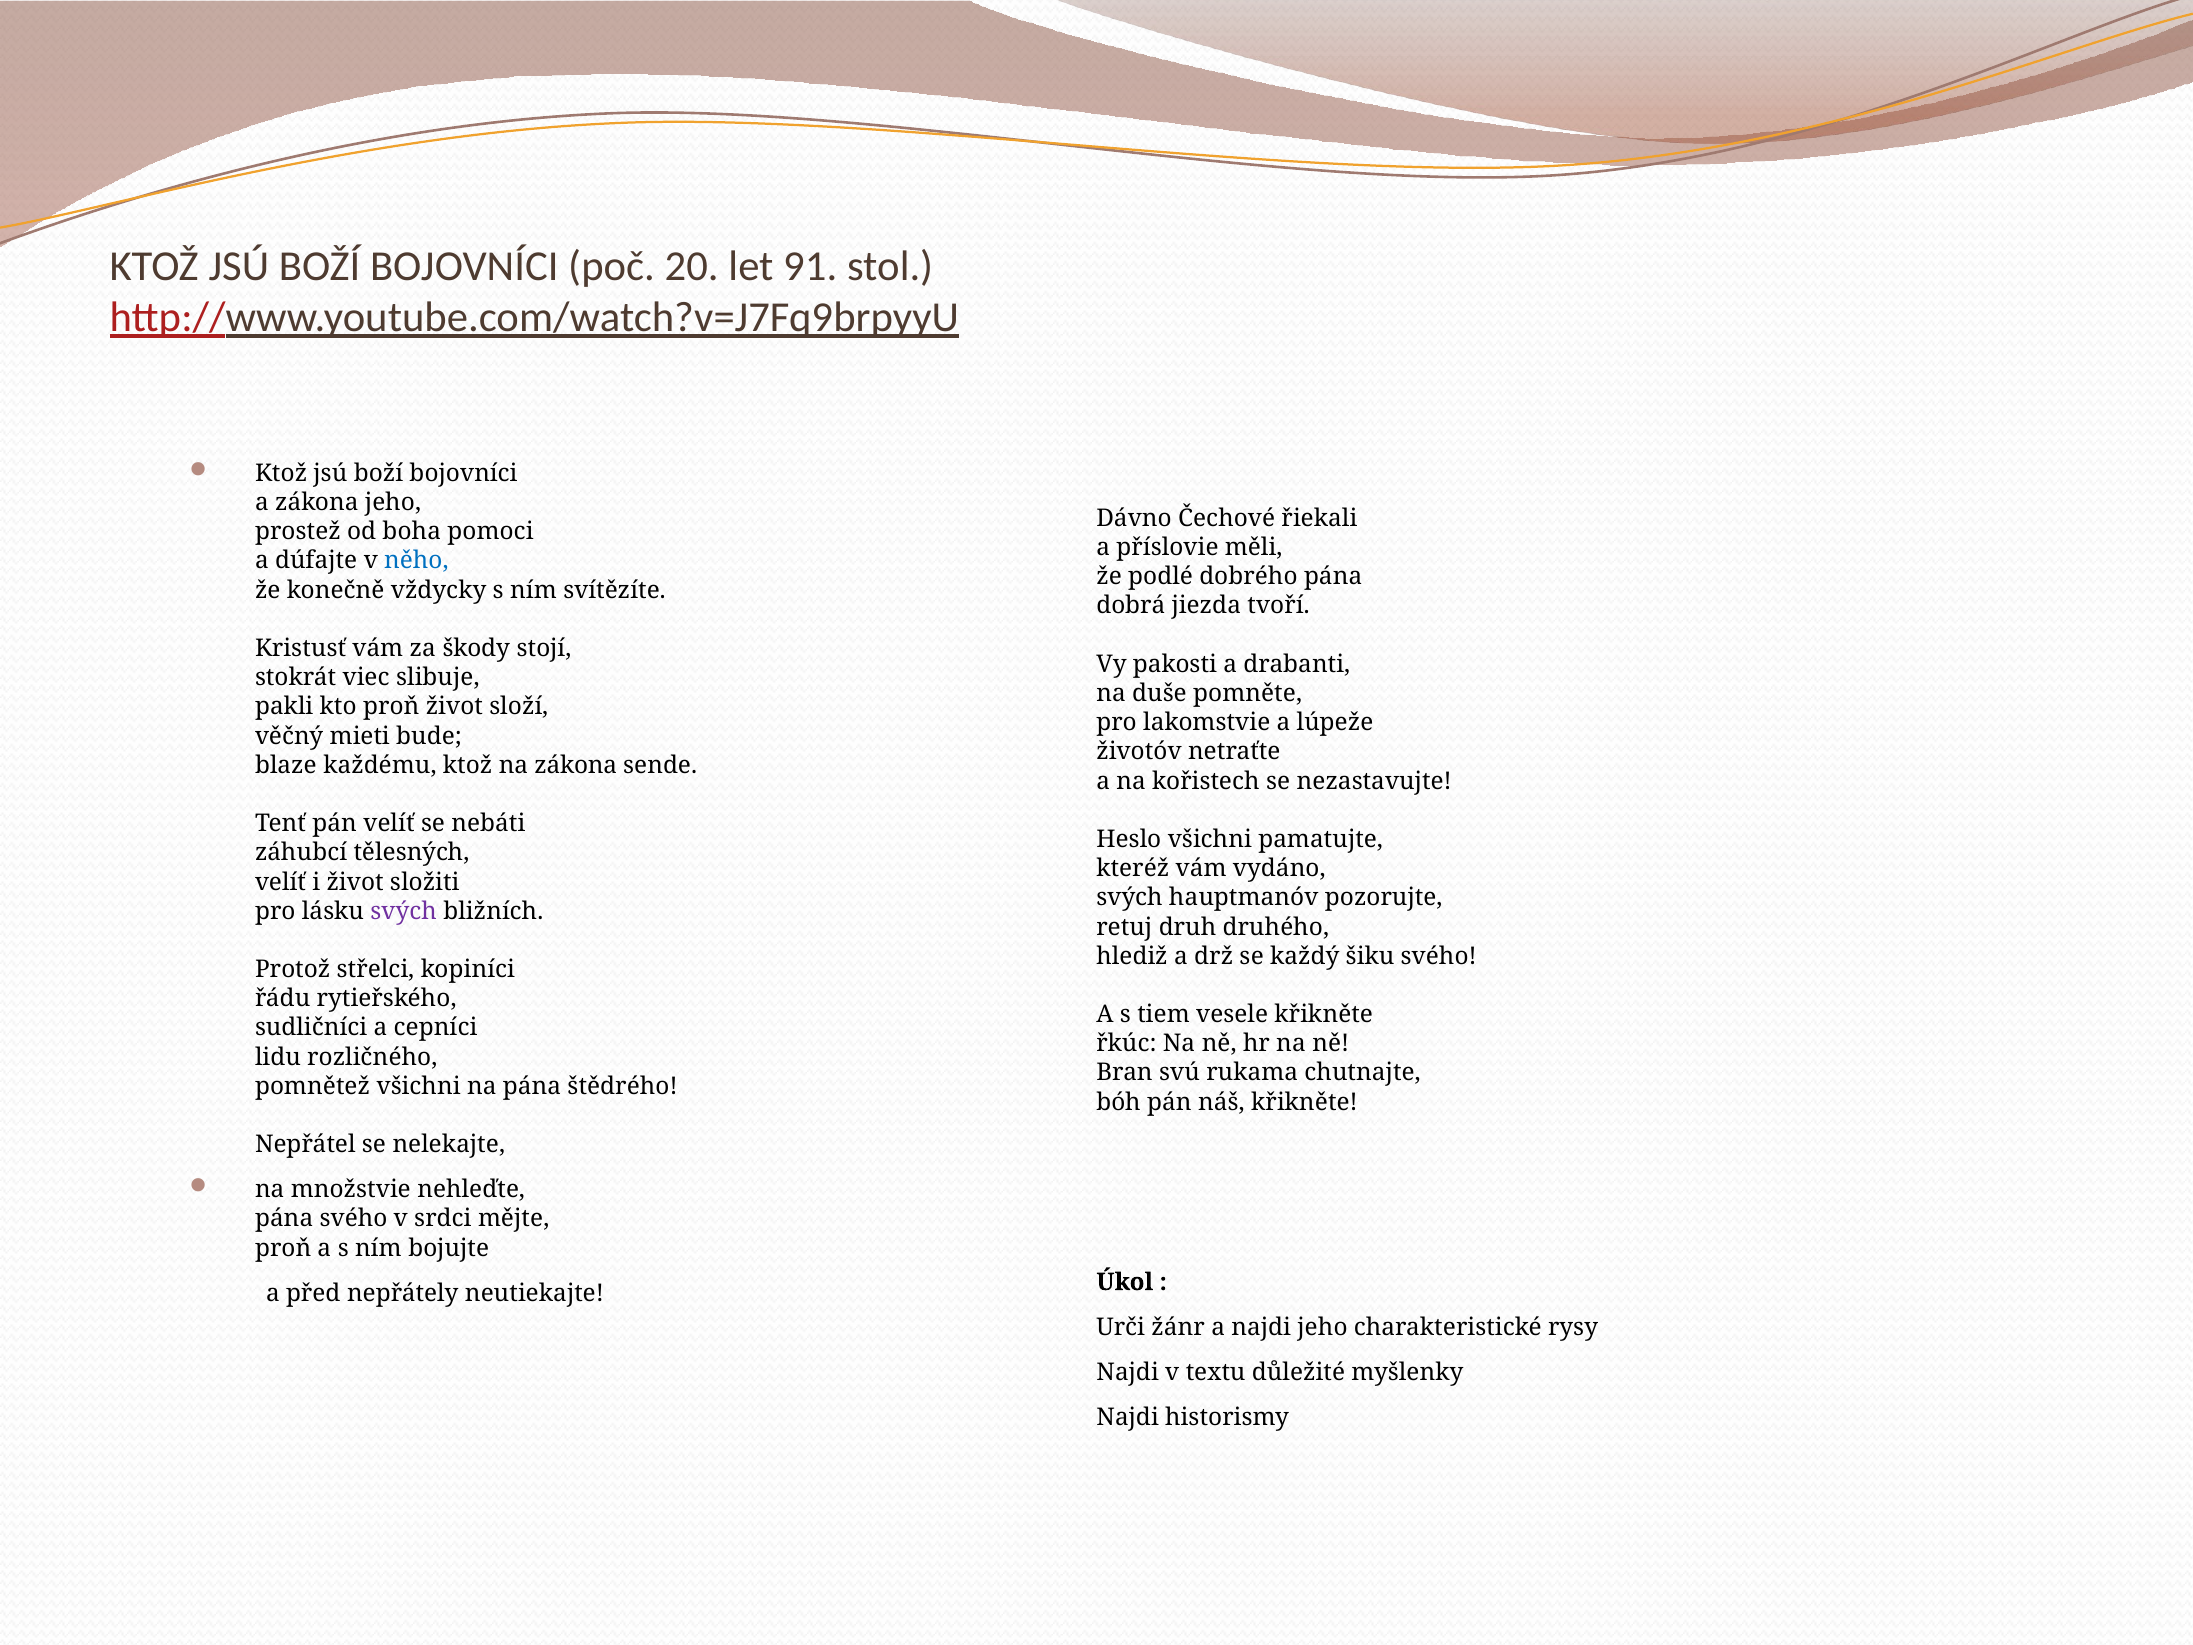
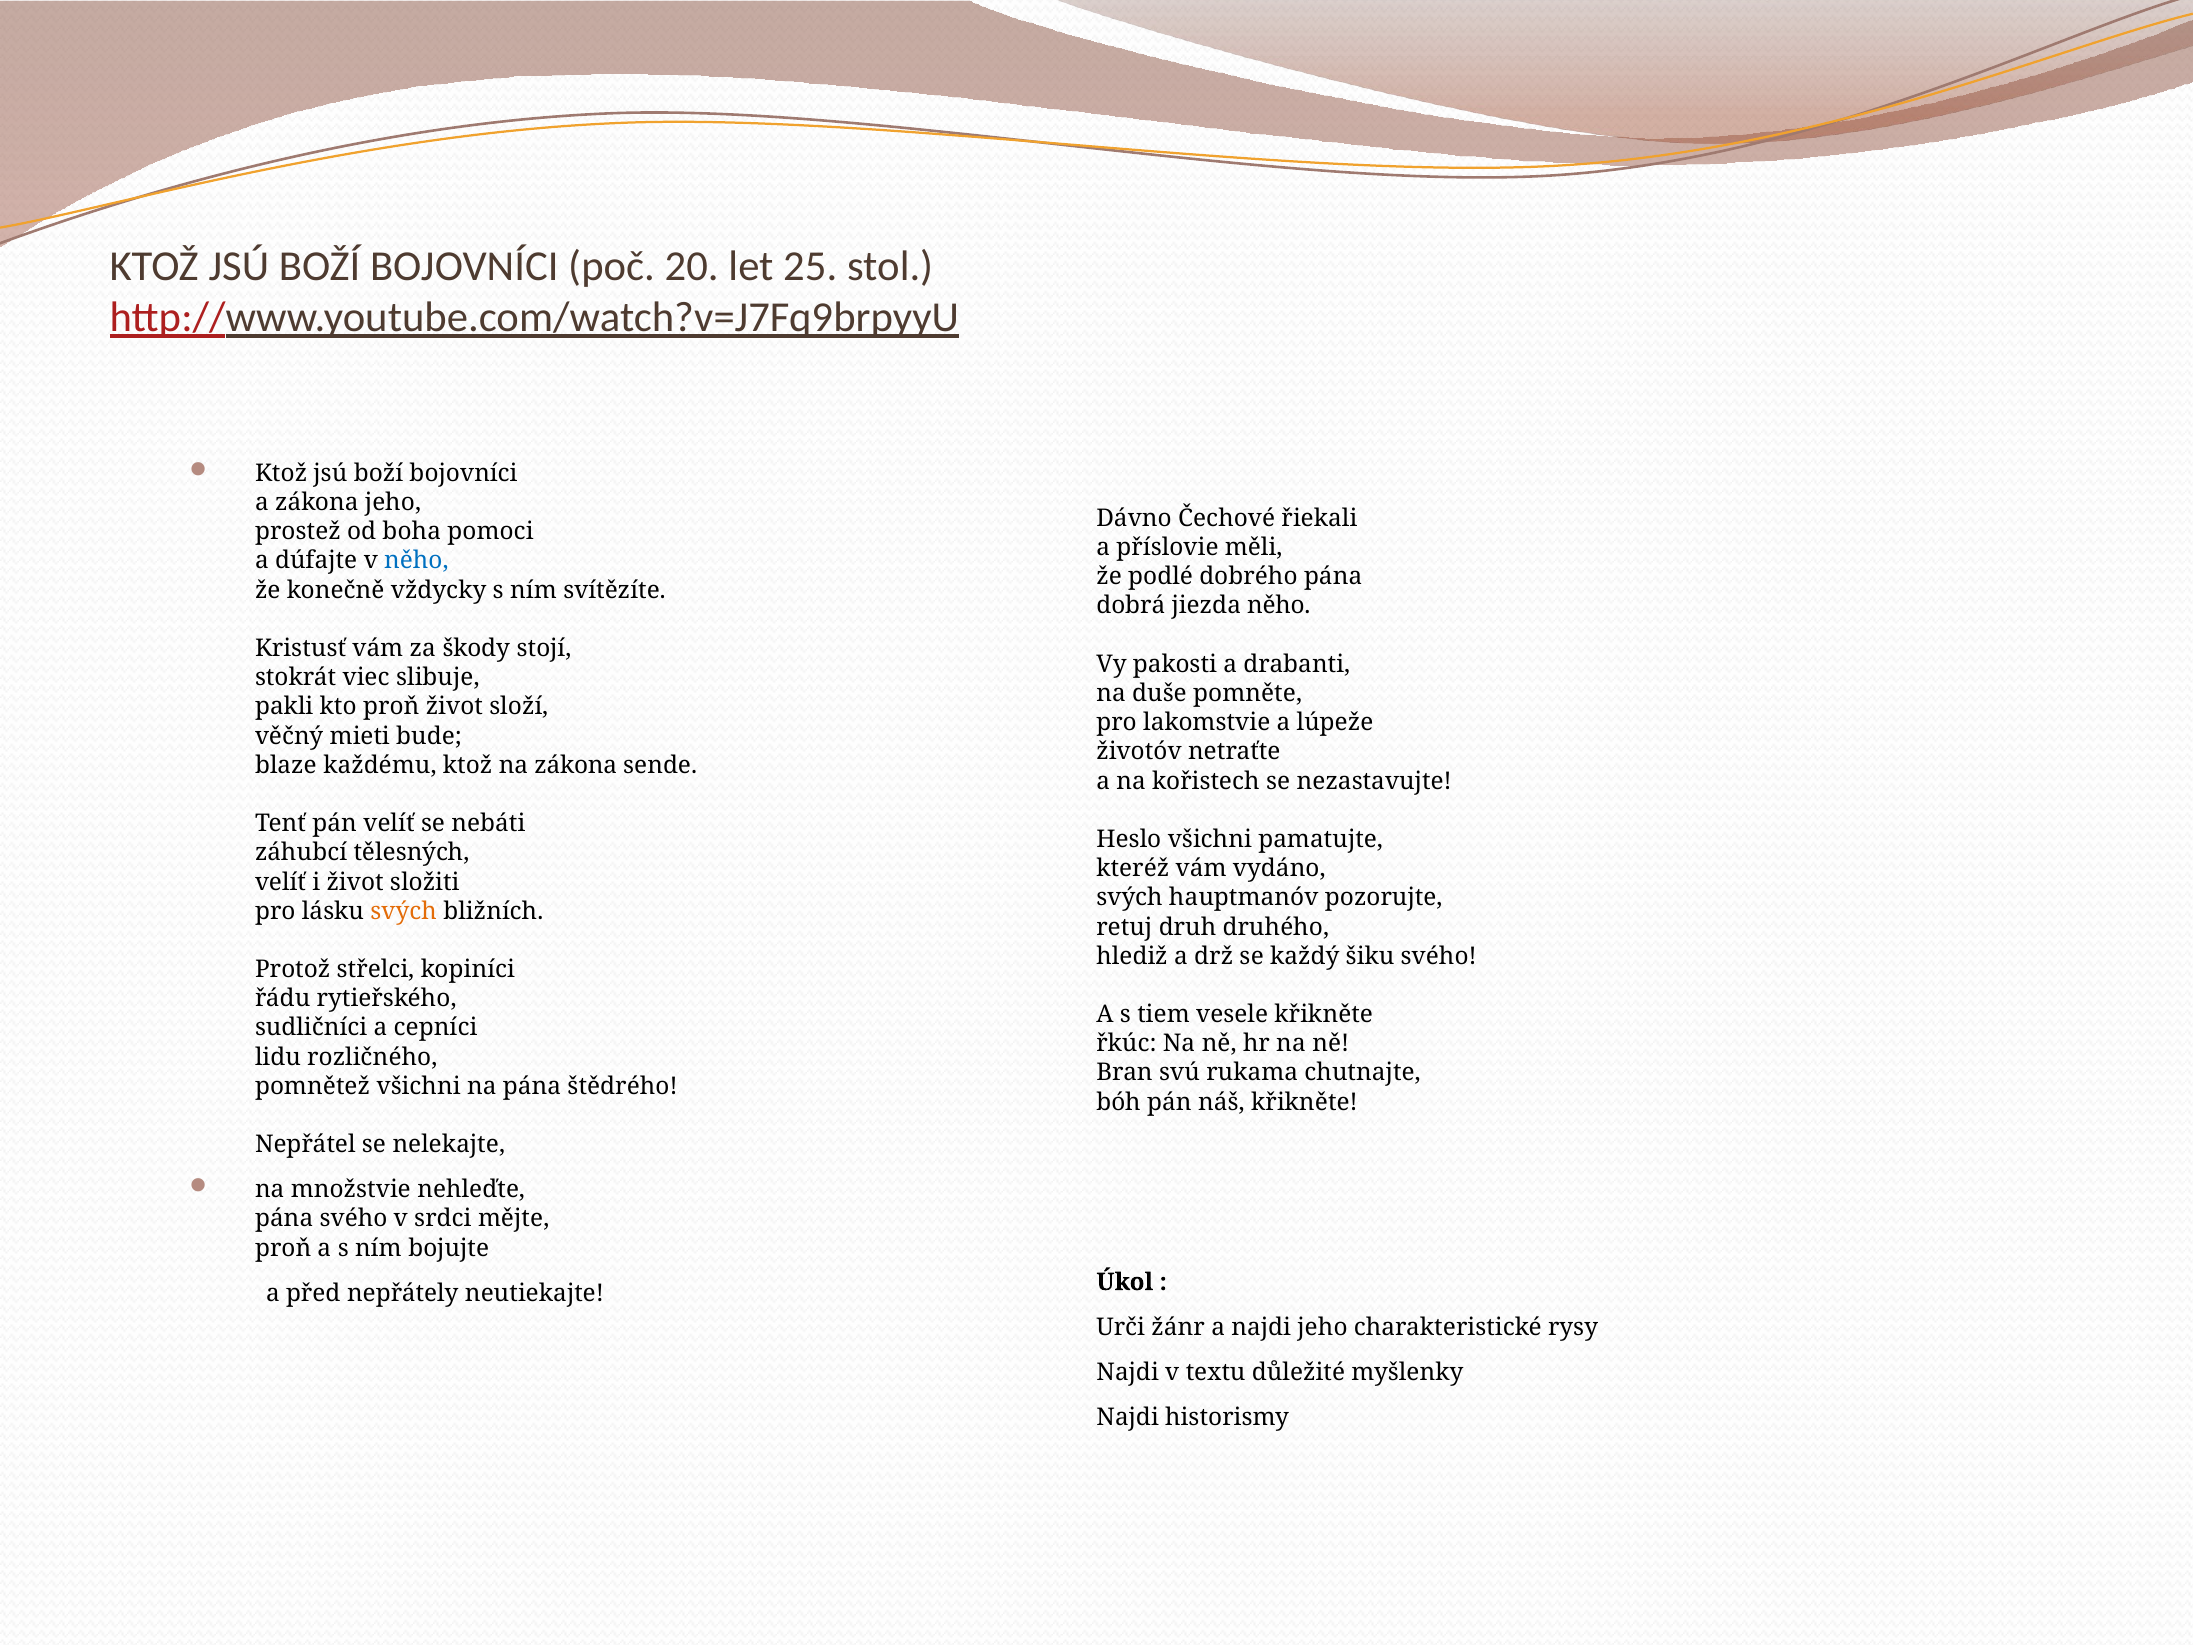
91: 91 -> 25
jiezda tvoří: tvoří -> něho
svých at (404, 911) colour: purple -> orange
